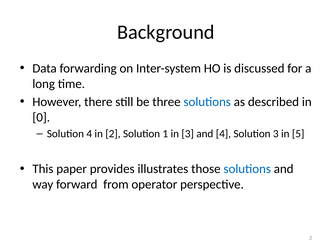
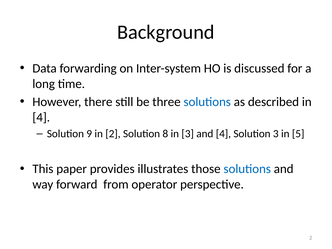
0 at (41, 117): 0 -> 4
Solution 4: 4 -> 9
1: 1 -> 8
